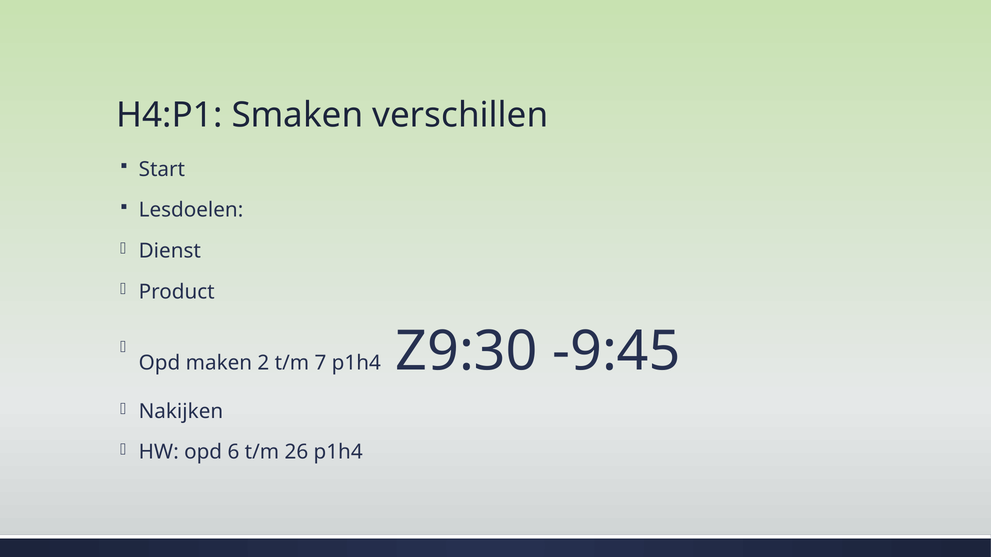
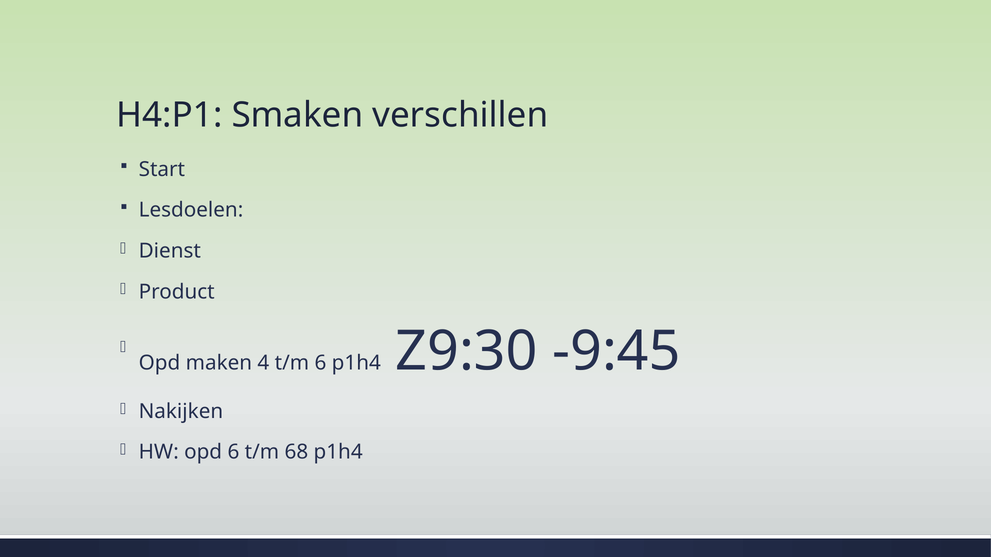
2: 2 -> 4
t/m 7: 7 -> 6
26: 26 -> 68
